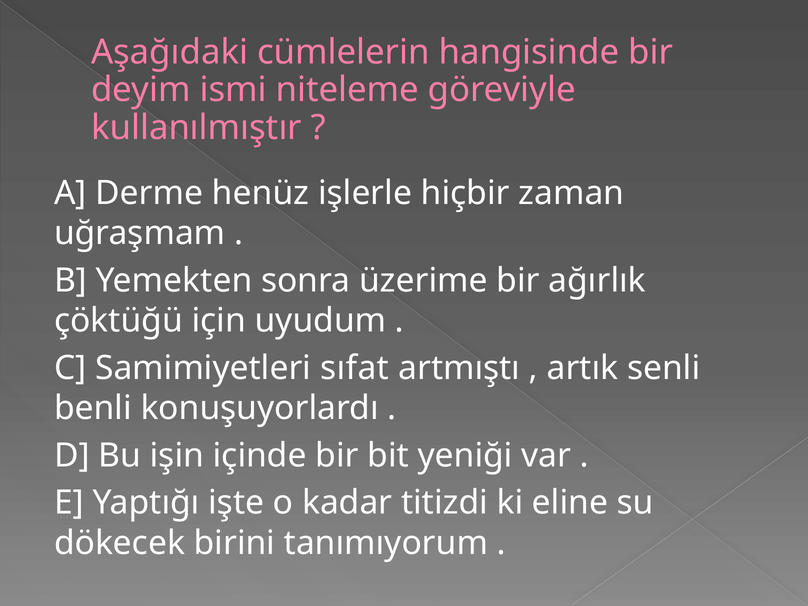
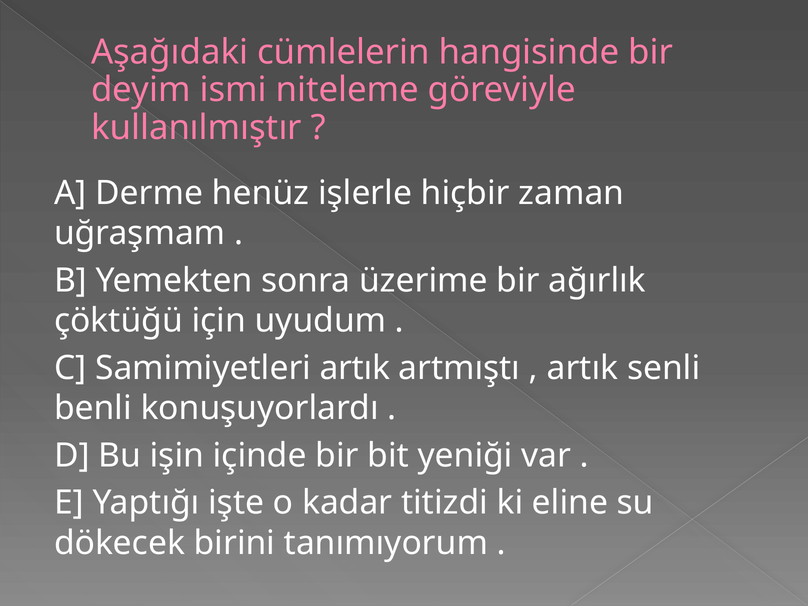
Samimiyetleri sıfat: sıfat -> artık
